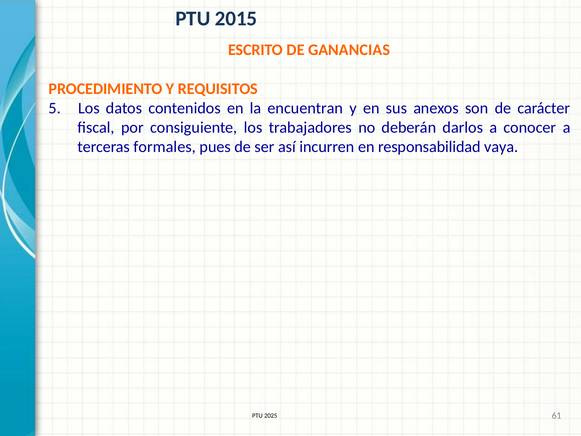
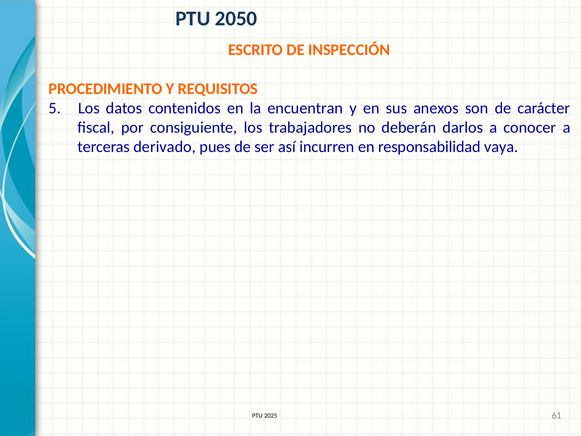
2015: 2015 -> 2050
GANANCIAS: GANANCIAS -> INSPECCIÓN
formales: formales -> derivado
